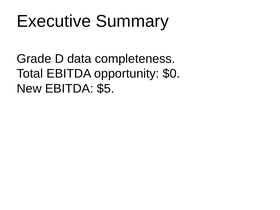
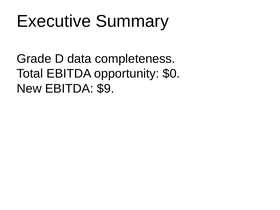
$5: $5 -> $9
